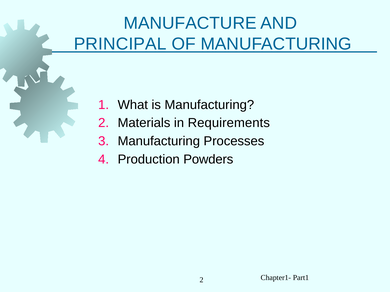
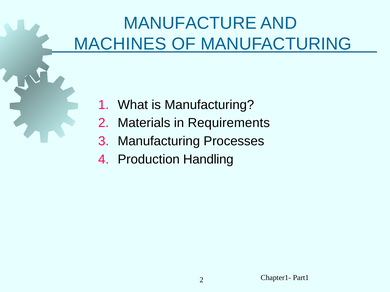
PRINCIPAL: PRINCIPAL -> MACHINES
Powders: Powders -> Handling
